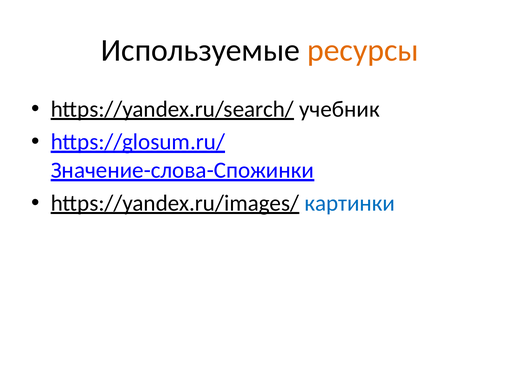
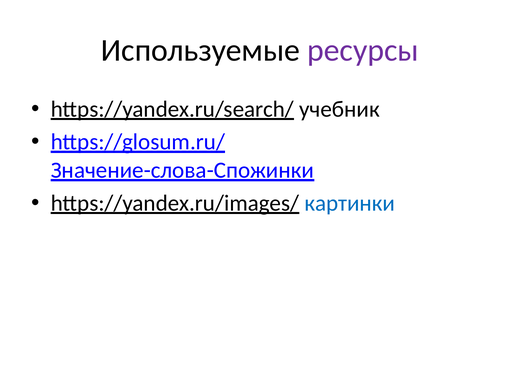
ресурсы colour: orange -> purple
